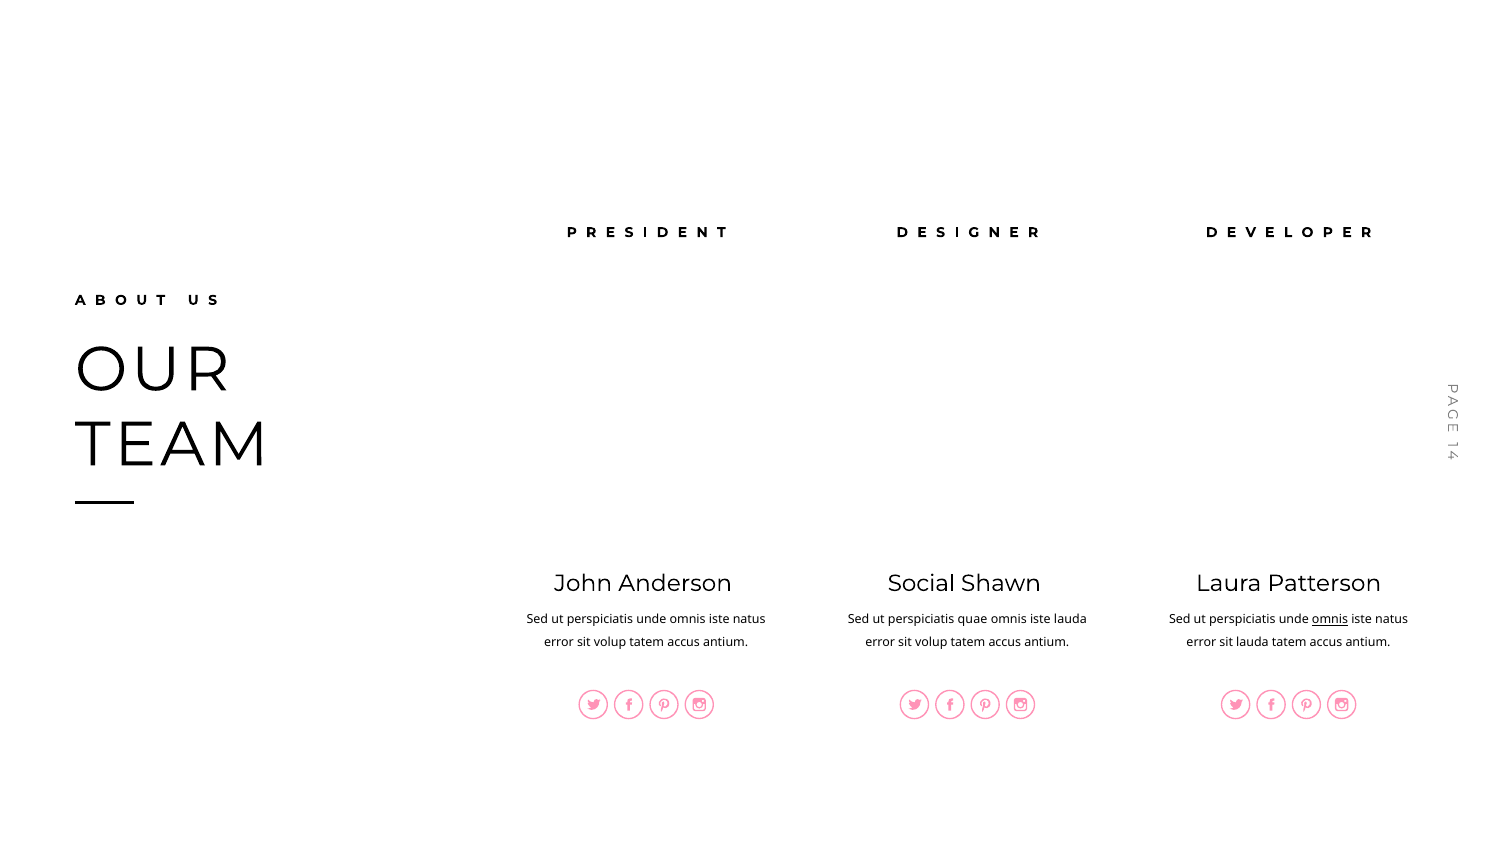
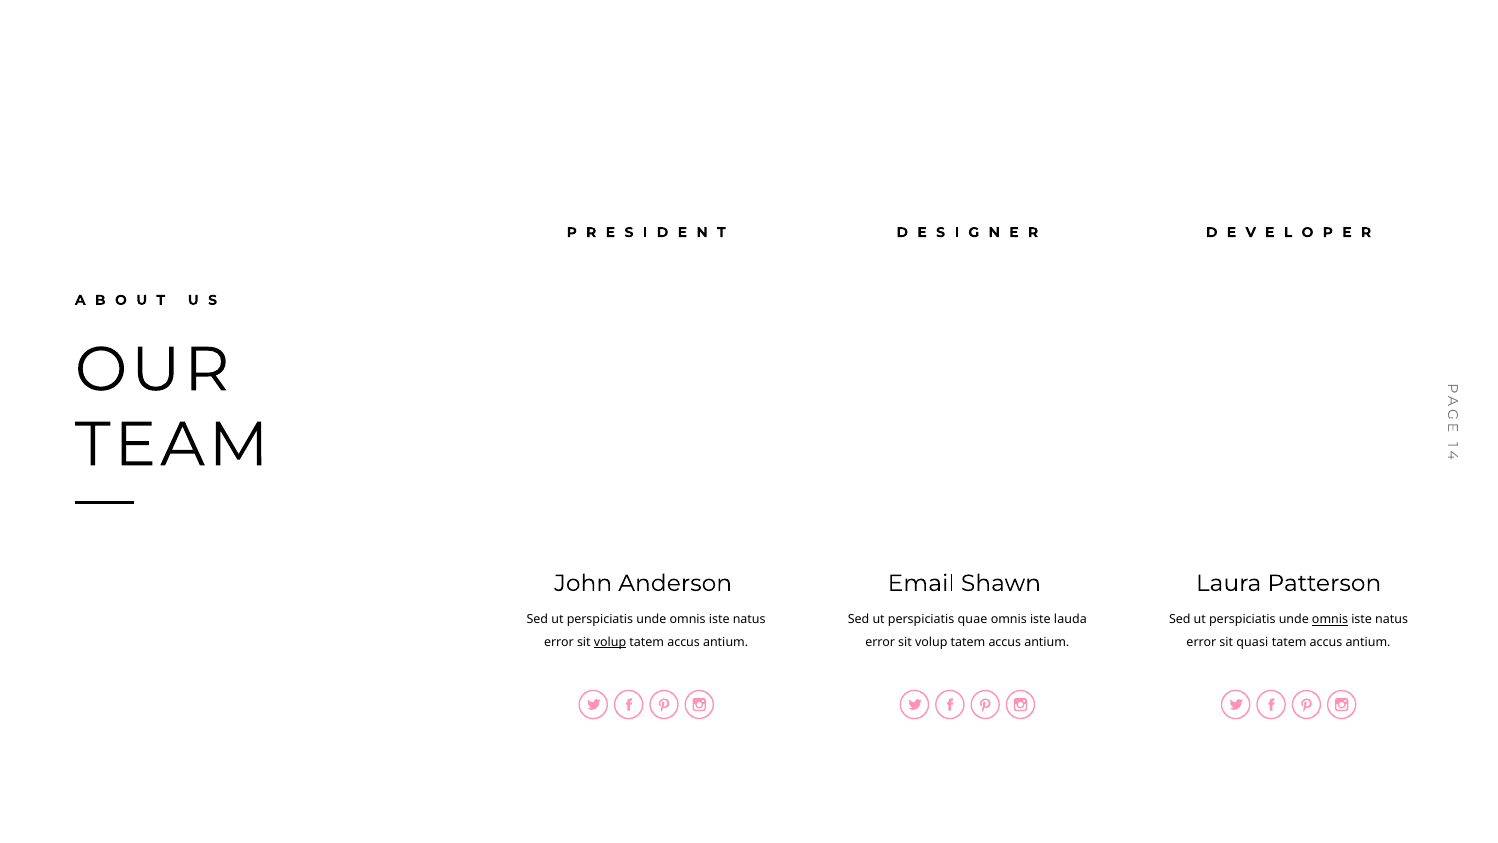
Social: Social -> Email
volup at (610, 642) underline: none -> present
sit lauda: lauda -> quasi
